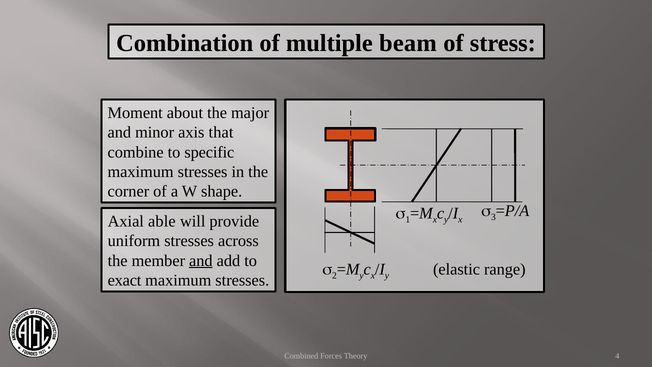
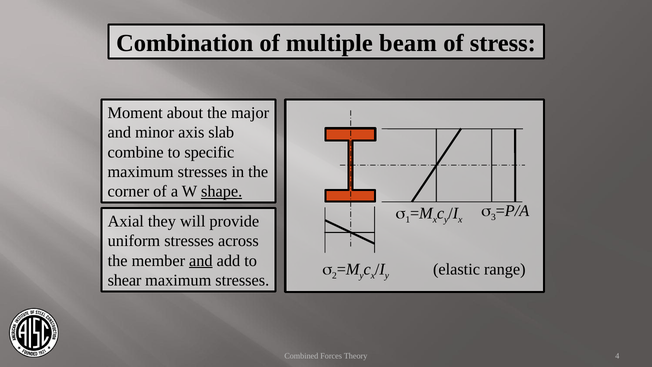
that: that -> slab
shape underline: none -> present
able: able -> they
exact: exact -> shear
